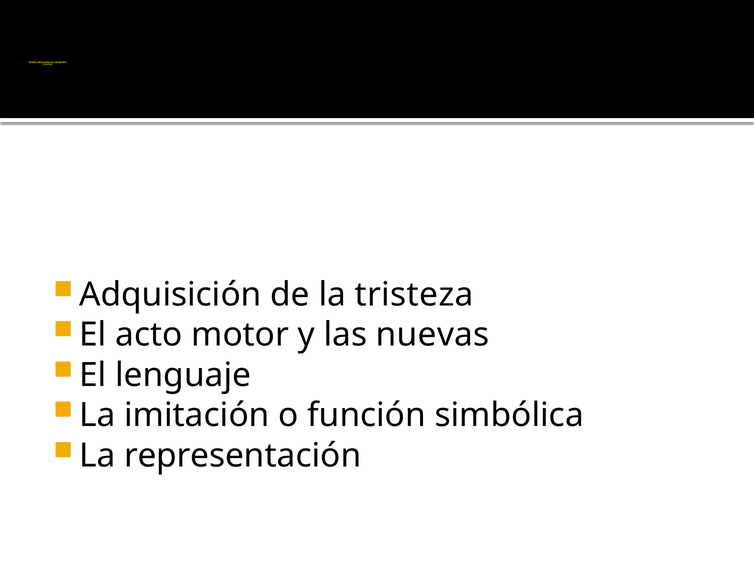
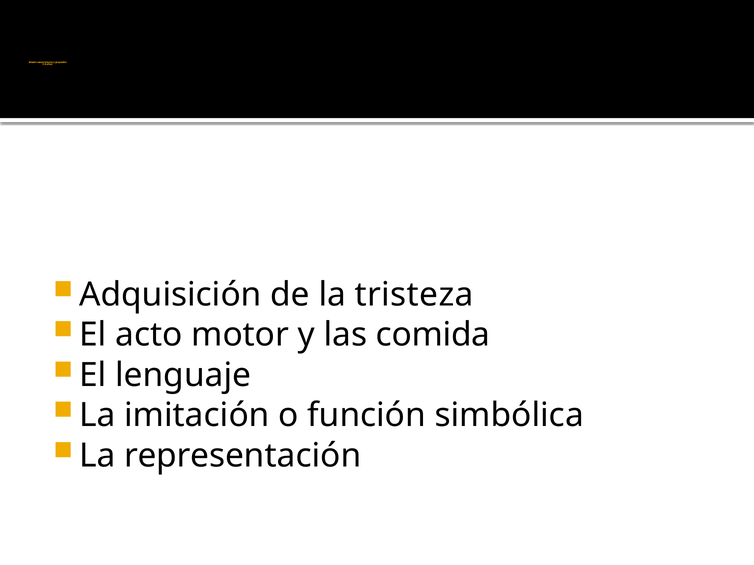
nuevas: nuevas -> comida
